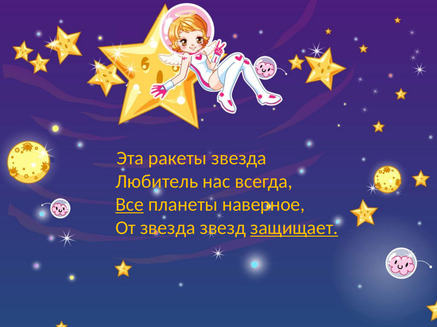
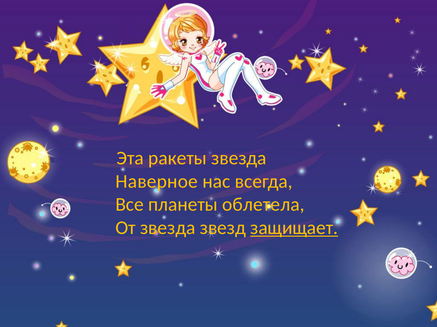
Любитель: Любитель -> Наверное
Все underline: present -> none
наверное: наверное -> облетела
